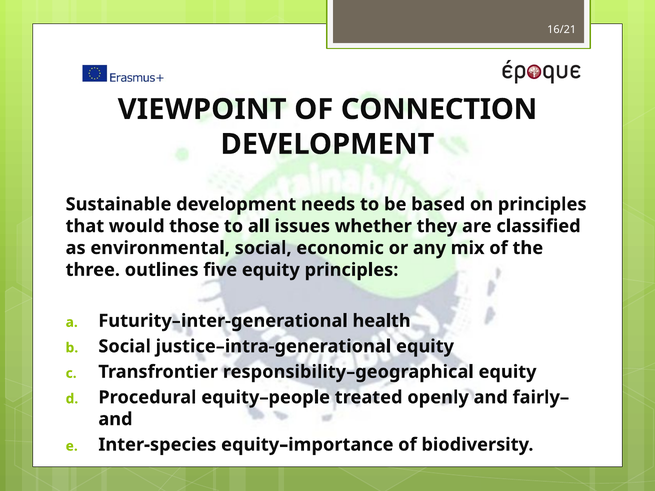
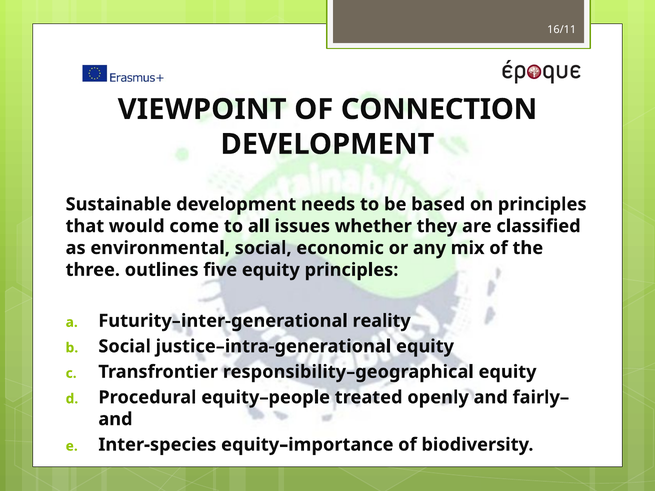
16/21: 16/21 -> 16/11
those: those -> come
health: health -> reality
